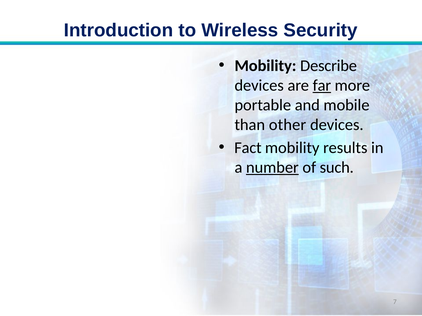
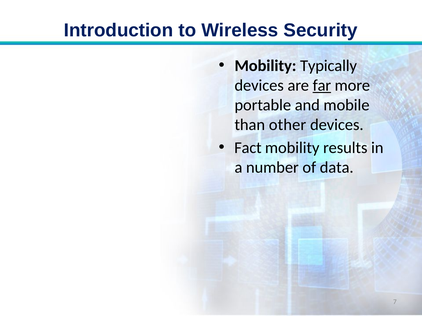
Describe: Describe -> Typically
number underline: present -> none
such: such -> data
